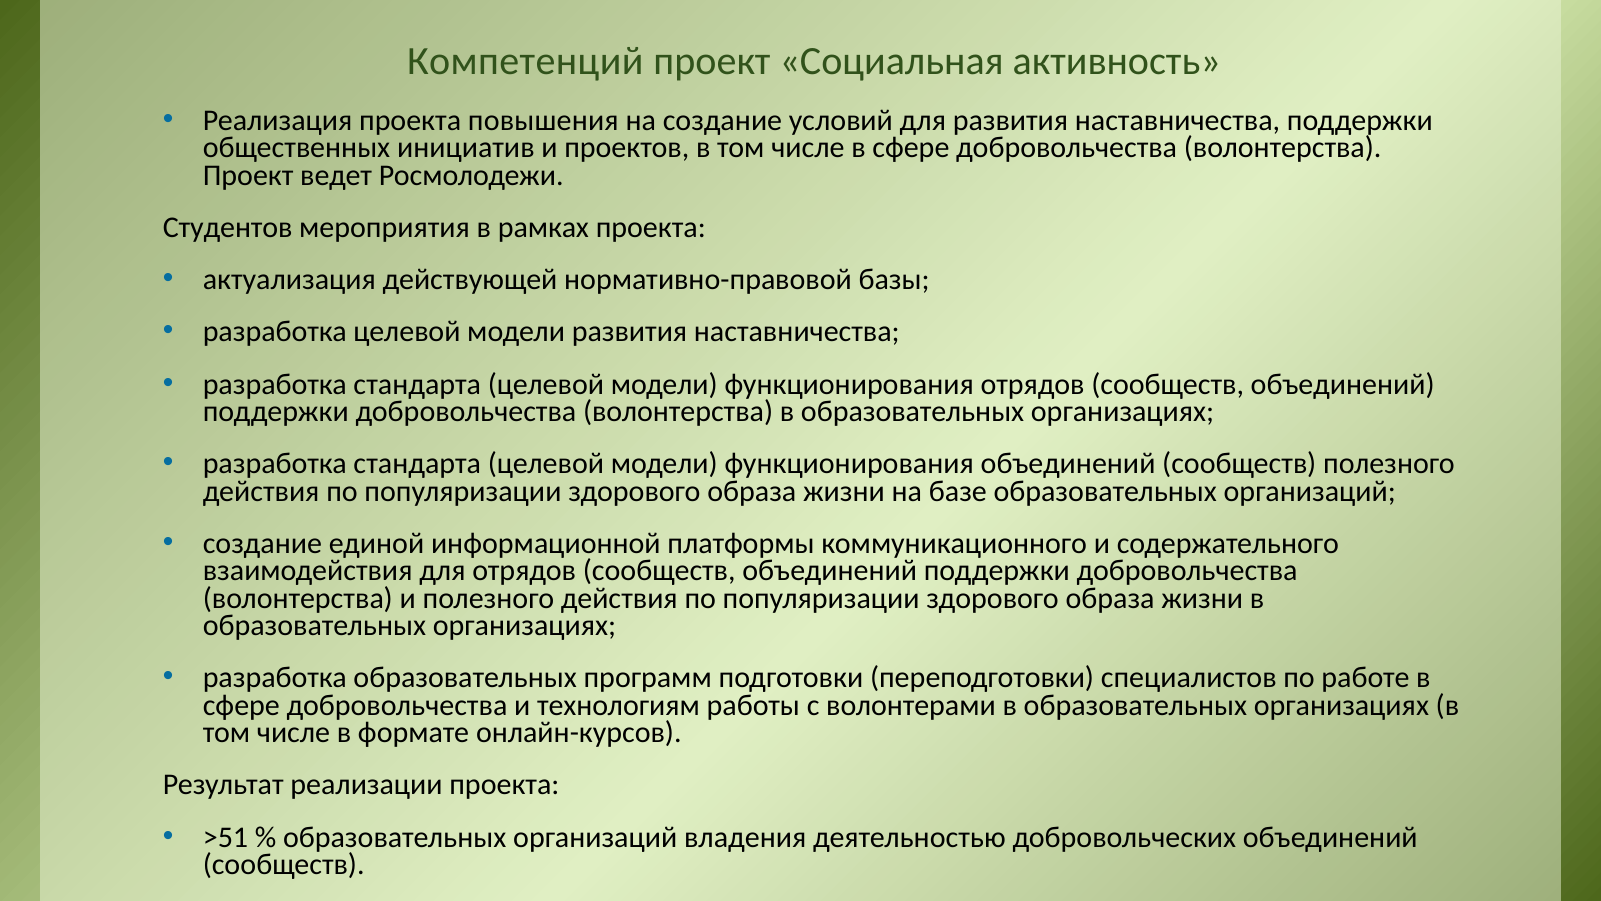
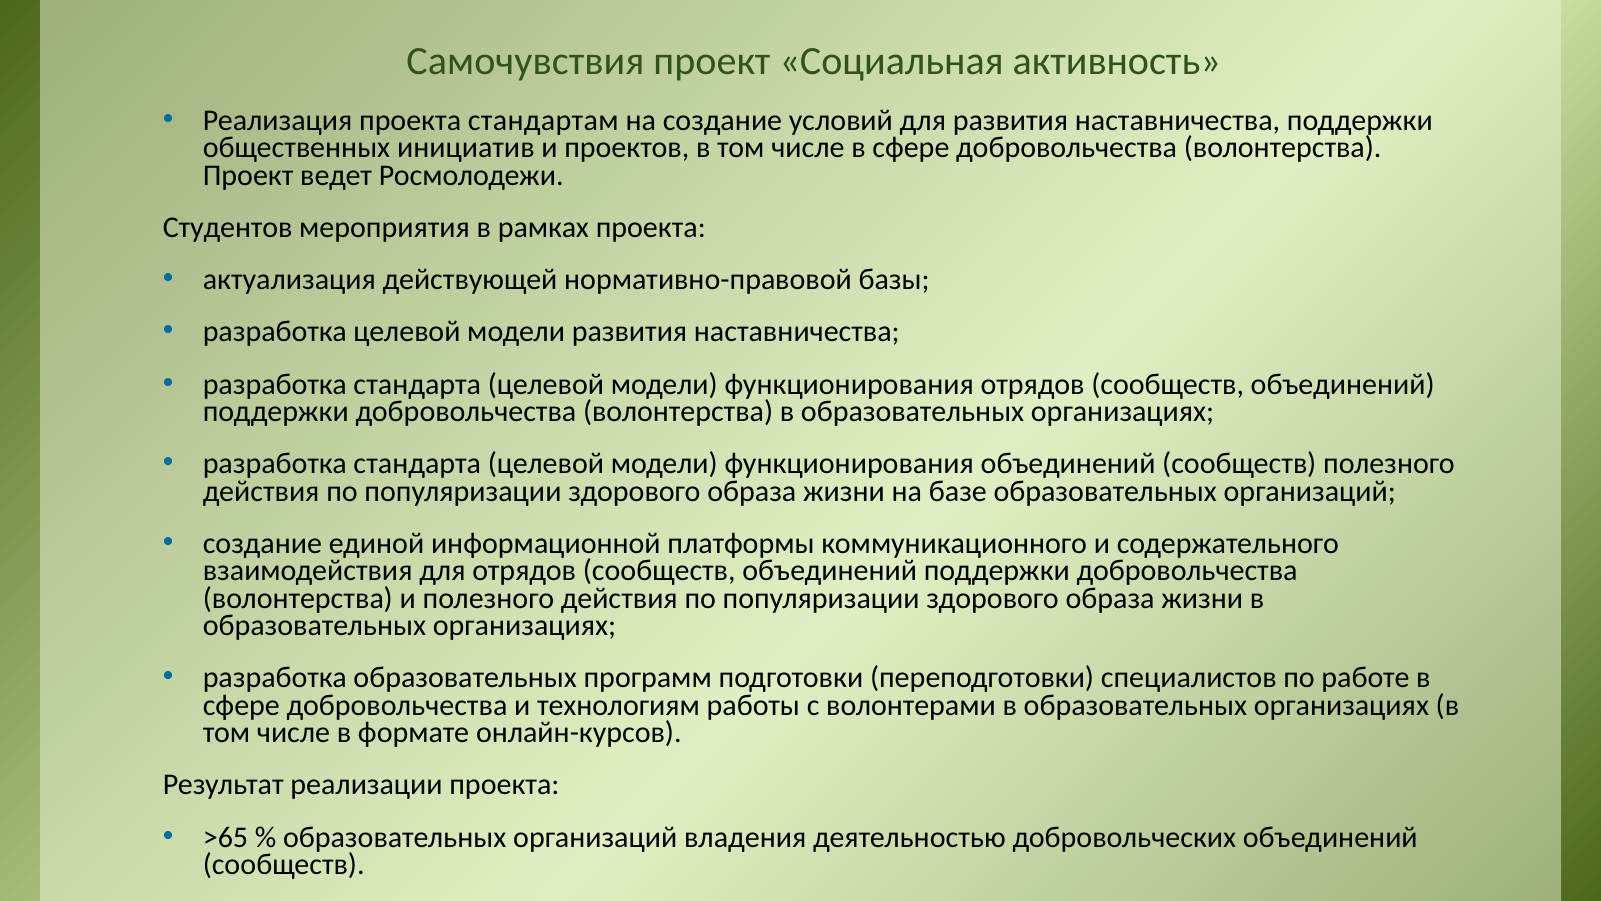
Компетенций: Компетенций -> Самочувствия
повышения: повышения -> стандартам
>51: >51 -> >65
